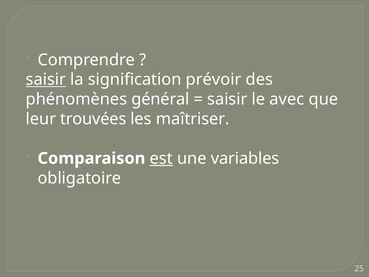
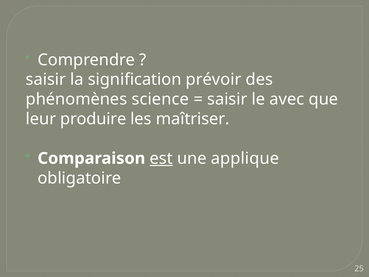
saisir at (46, 80) underline: present -> none
général: général -> science
trouvées: trouvées -> produire
variables: variables -> applique
